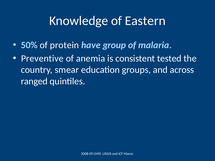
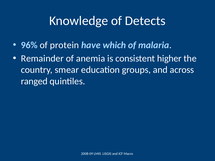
Eastern: Eastern -> Detects
50%: 50% -> 96%
group: group -> which
Preventive: Preventive -> Remainder
tested: tested -> higher
